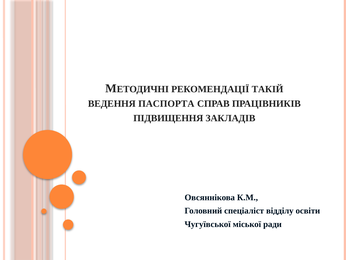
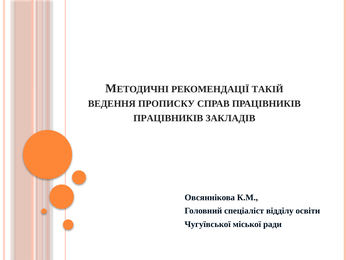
ПАСПОРТА: ПАСПОРТА -> ПРОПИСКУ
ПІДВИЩЕННЯ at (168, 118): ПІДВИЩЕННЯ -> ПРАЦІВНИКІВ
